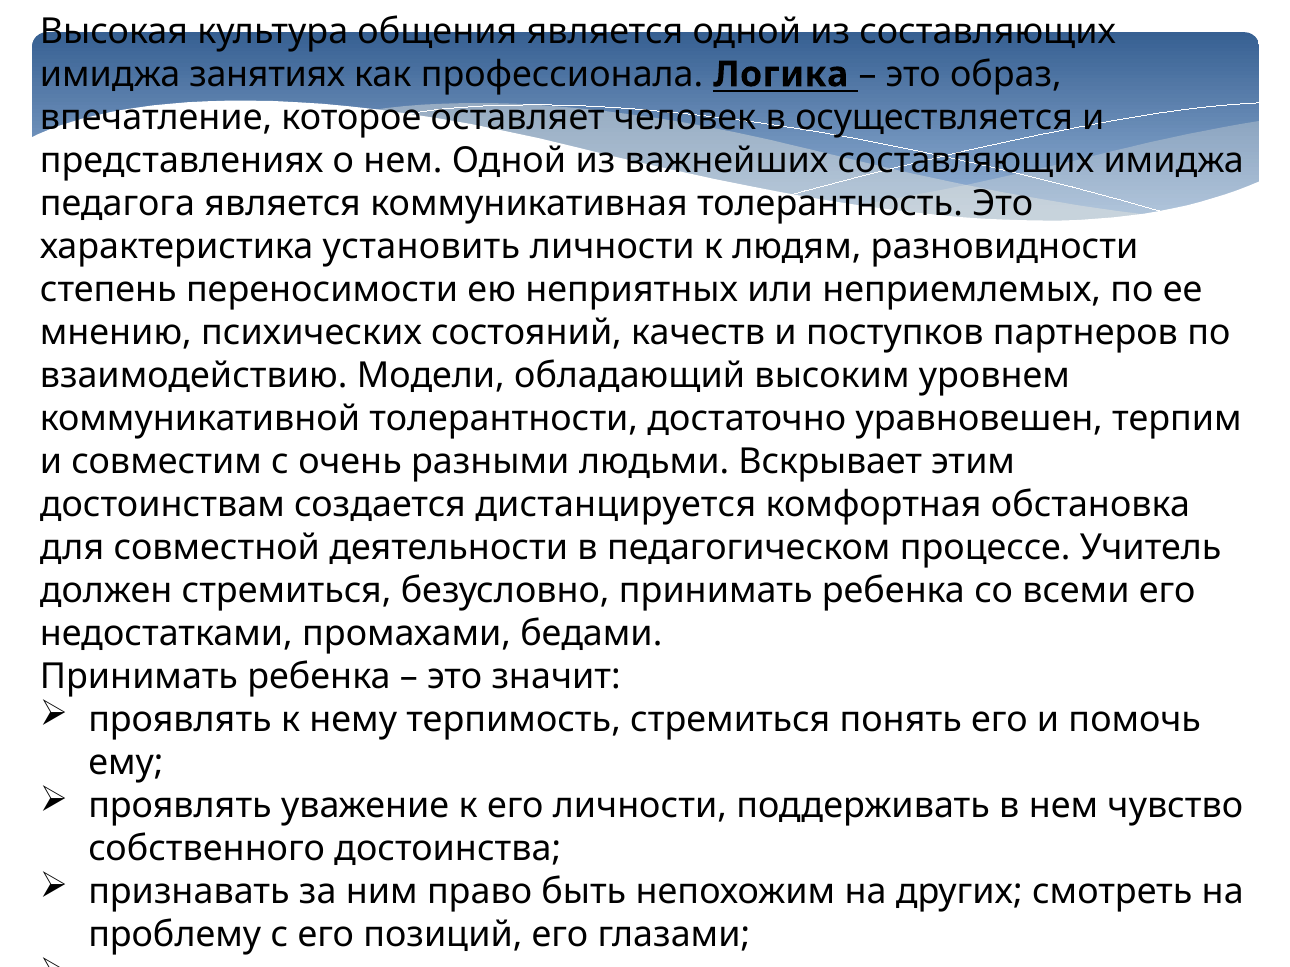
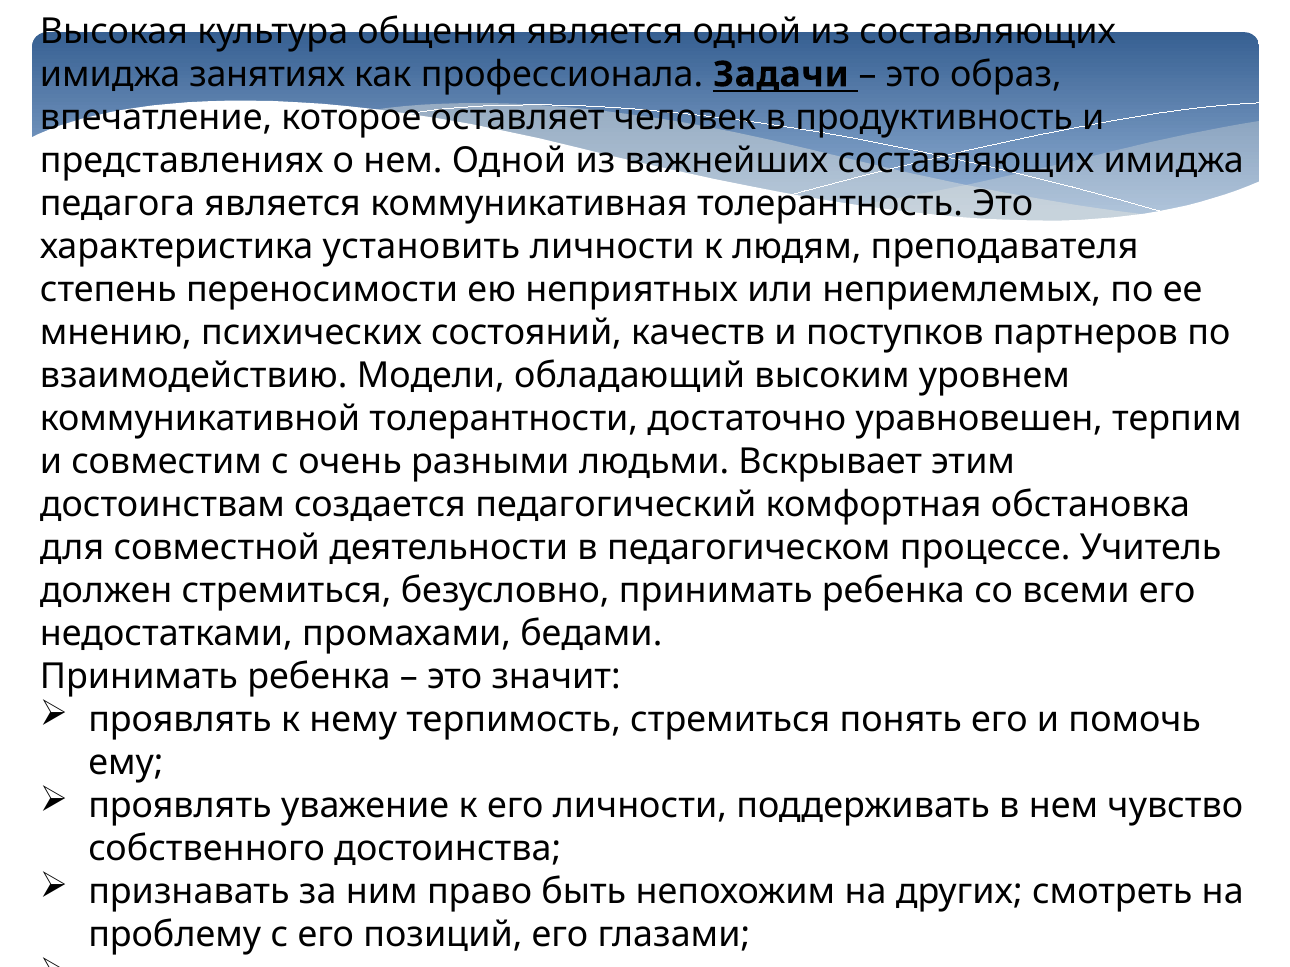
Логика: Логика -> Задачи
осуществляется: осуществляется -> продуктивность
разновидности: разновидности -> преподавателя
дистанцируется: дистанцируется -> педагогический
